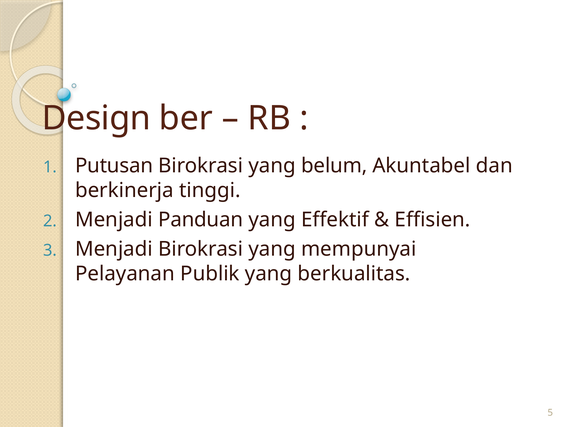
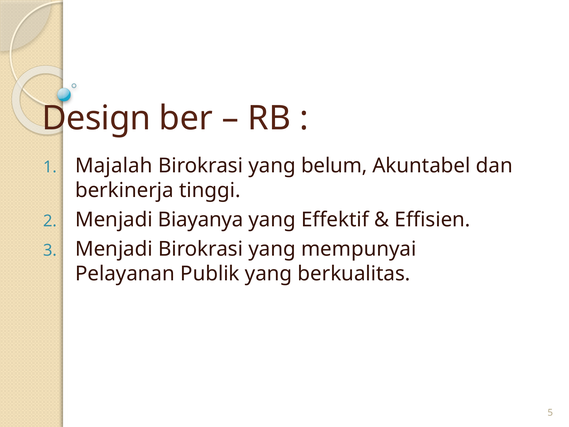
Putusan: Putusan -> Majalah
Panduan: Panduan -> Biayanya
